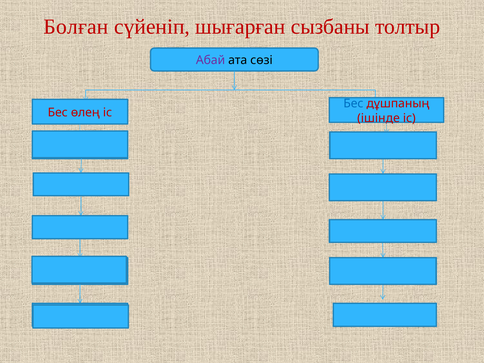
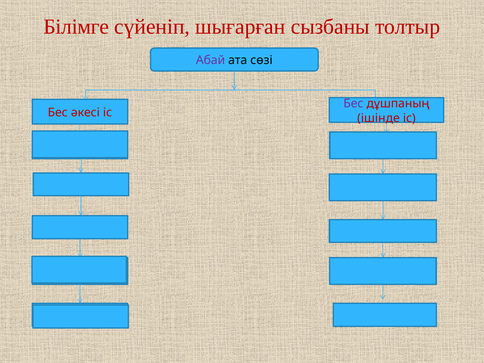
Болған: Болған -> Білімге
Бес at (353, 104) colour: blue -> purple
өлең: өлең -> әкесі
